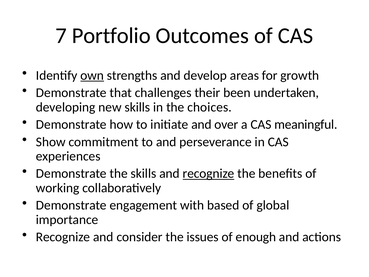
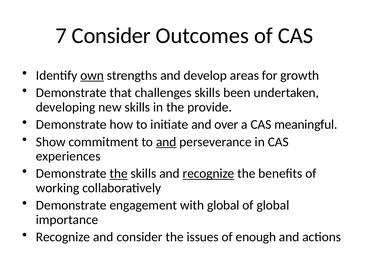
7 Portfolio: Portfolio -> Consider
challenges their: their -> skills
choices: choices -> provide
and at (166, 142) underline: none -> present
the at (119, 173) underline: none -> present
with based: based -> global
